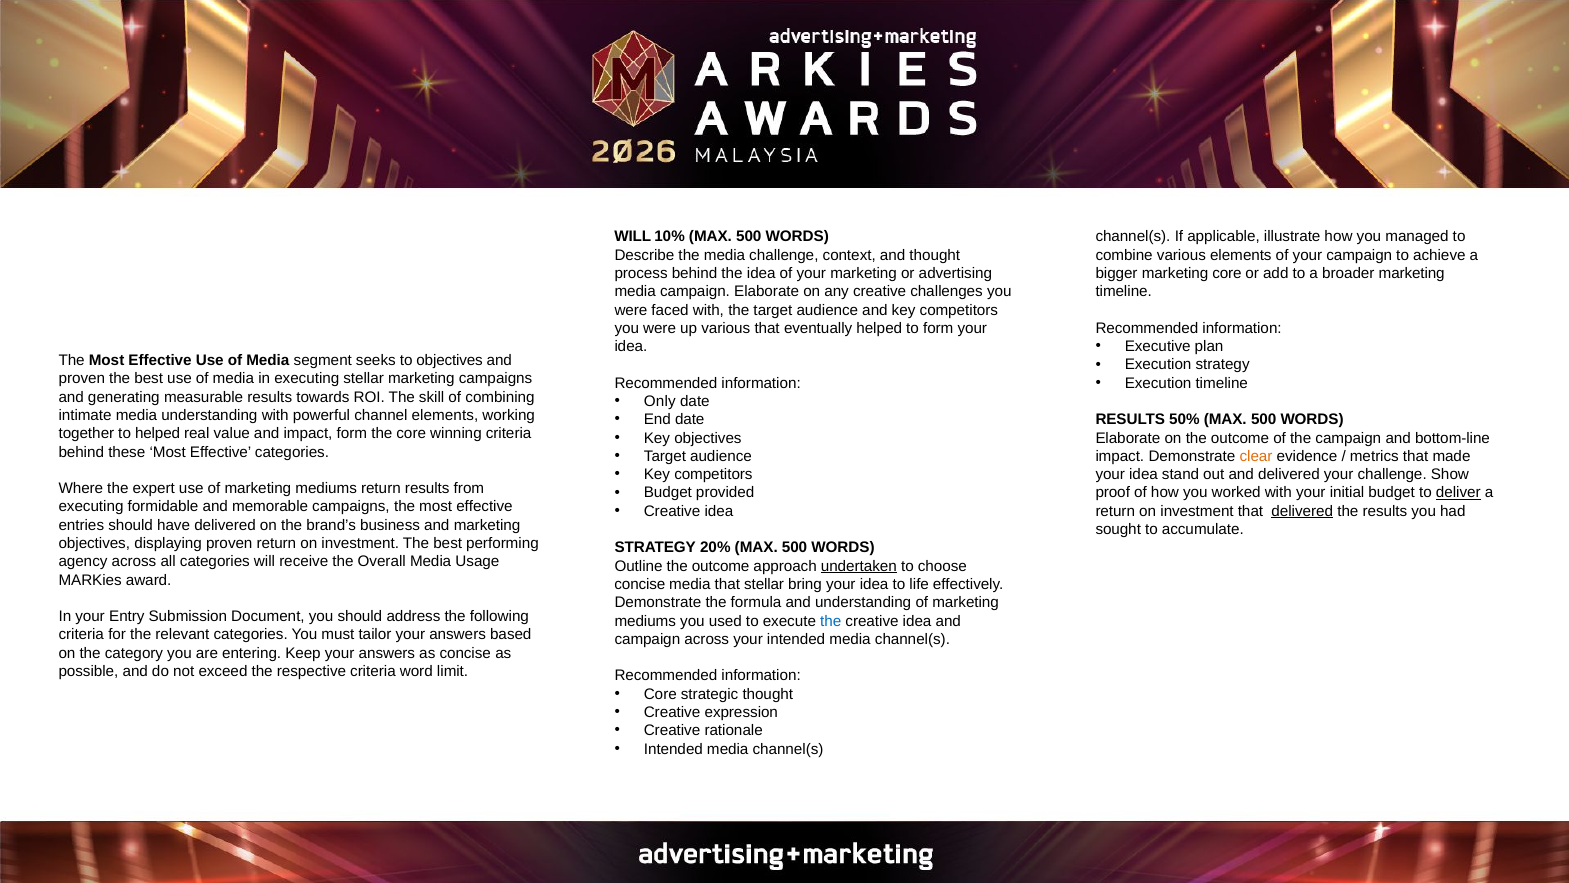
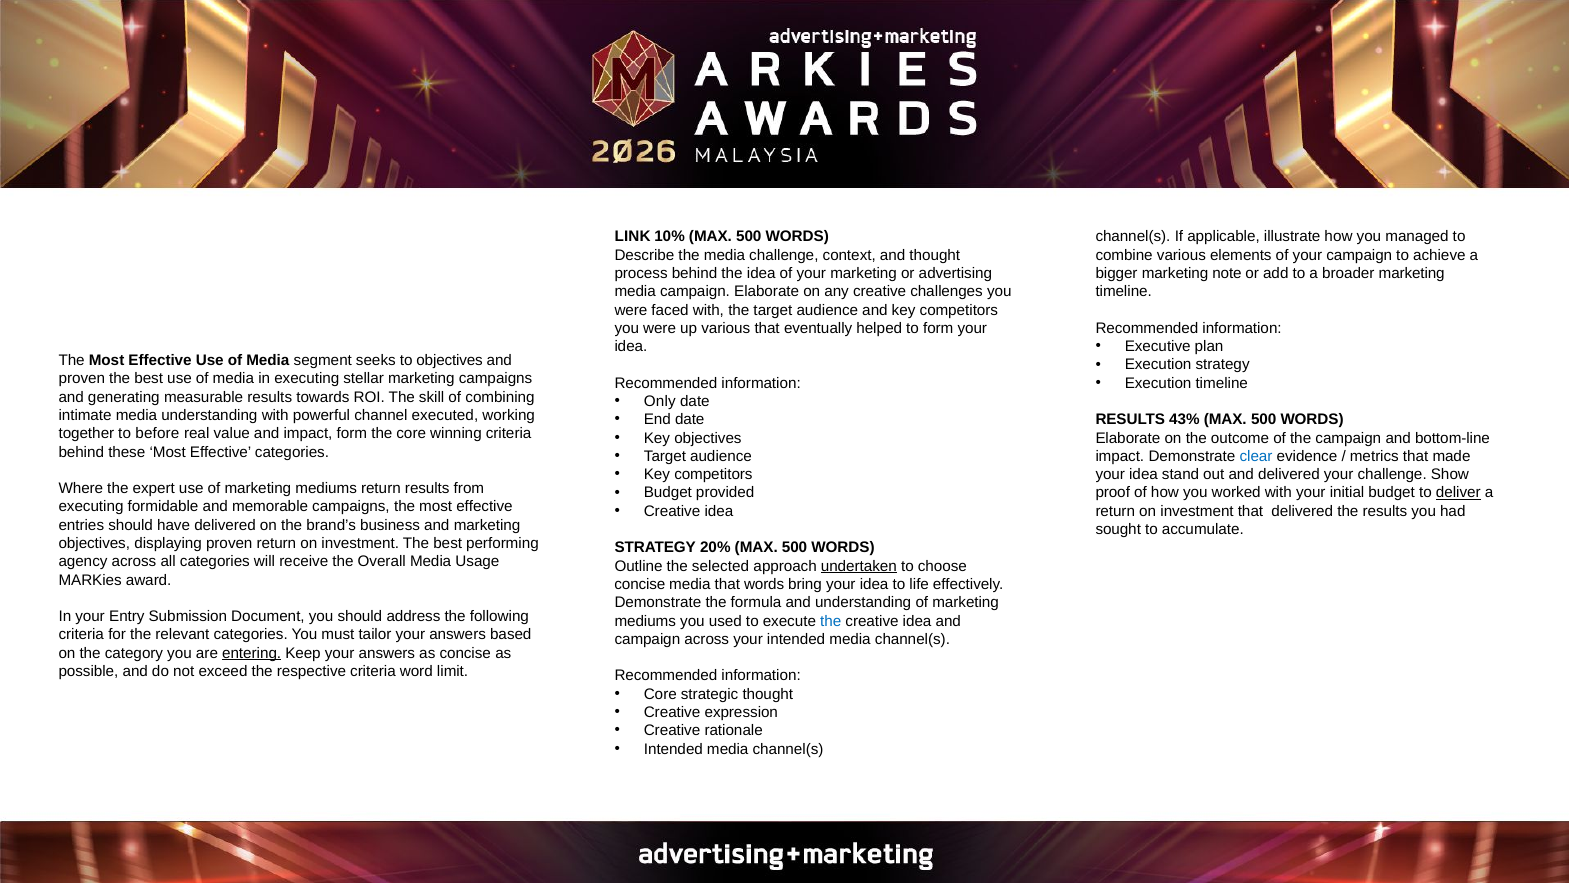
WILL at (633, 237): WILL -> LINK
marketing core: core -> note
channel elements: elements -> executed
50%: 50% -> 43%
to helped: helped -> before
clear colour: orange -> blue
delivered at (1302, 511) underline: present -> none
Outline the outcome: outcome -> selected
that stellar: stellar -> words
entering underline: none -> present
